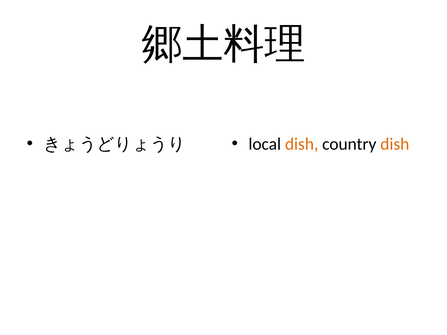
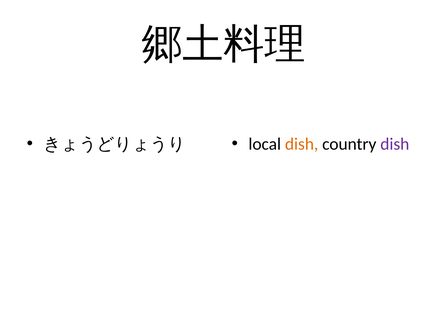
dish at (395, 144) colour: orange -> purple
